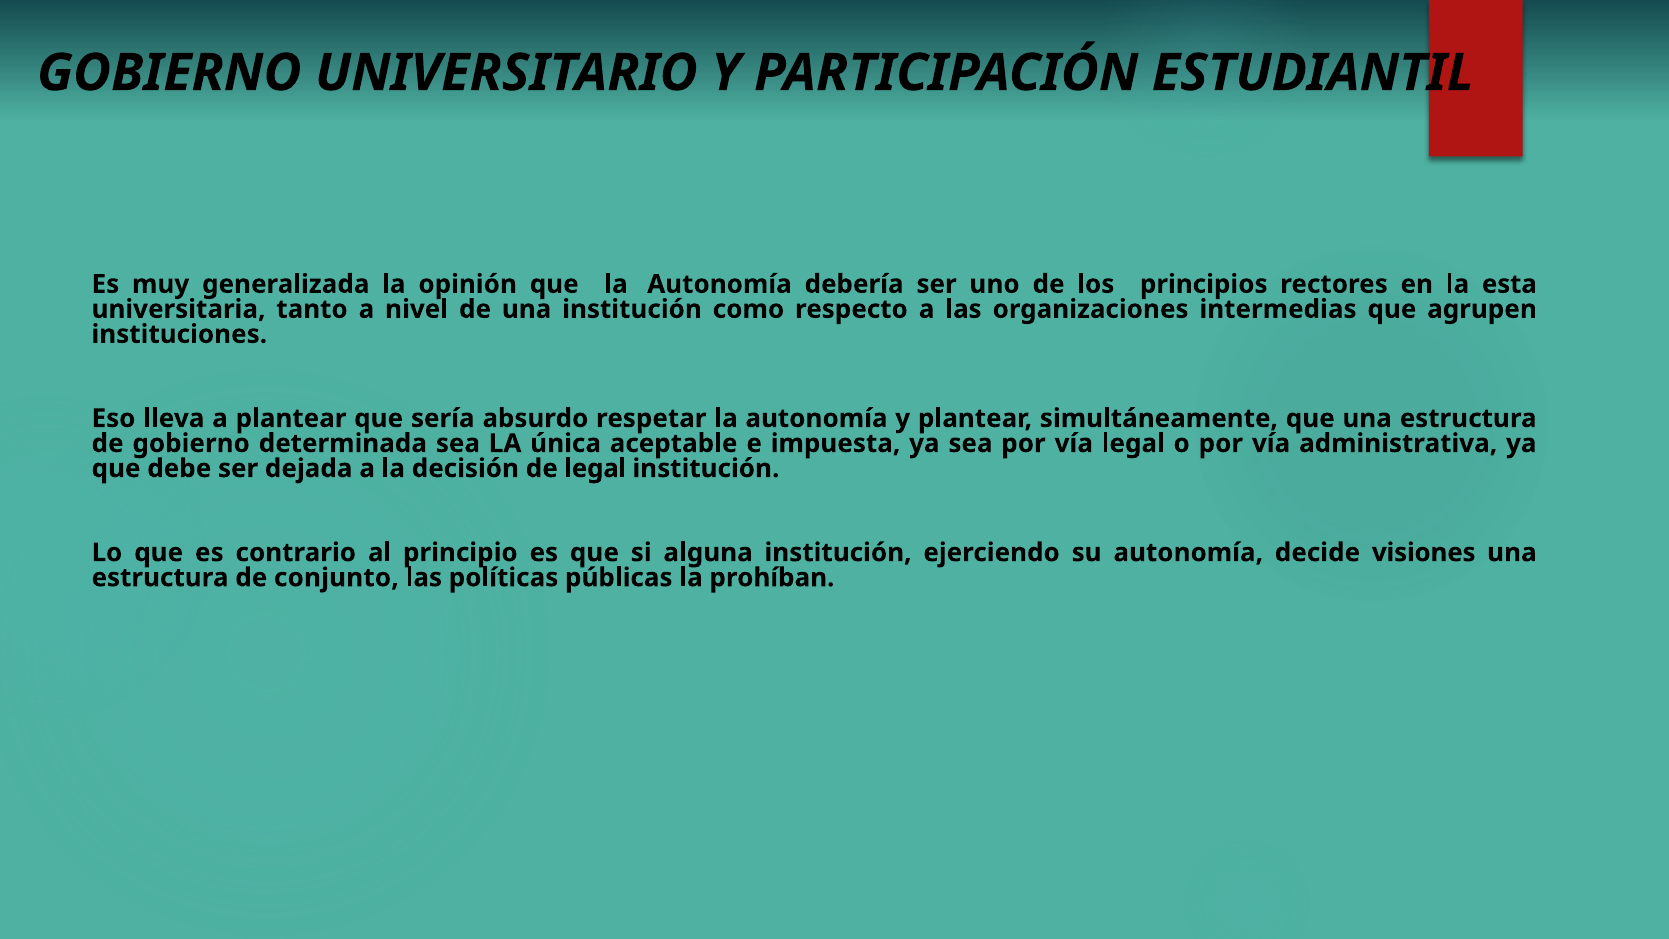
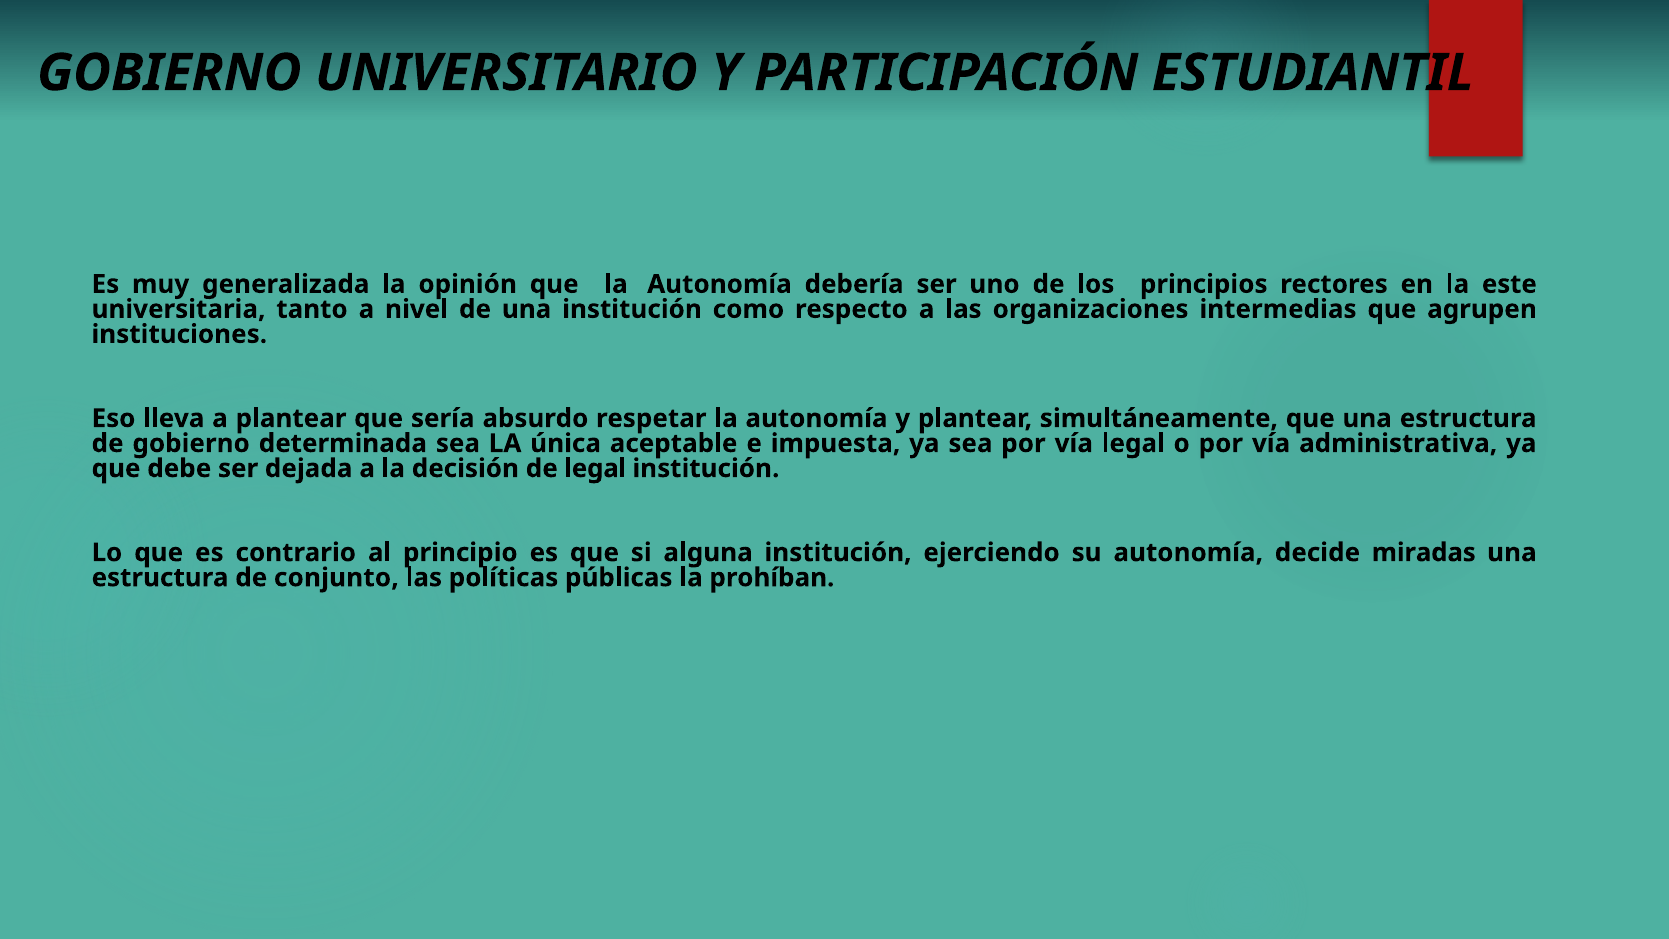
esta: esta -> este
visiones: visiones -> miradas
